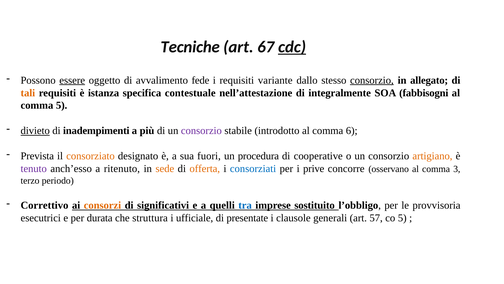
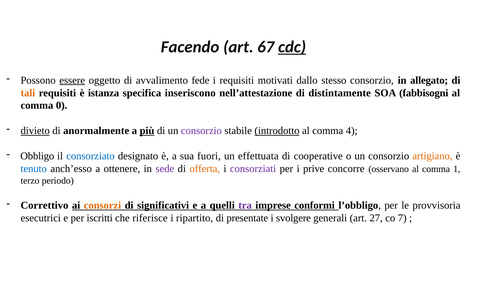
Tecniche: Tecniche -> Facendo
variante: variante -> motivati
consorzio at (372, 80) underline: present -> none
contestuale: contestuale -> inseriscono
integralmente: integralmente -> distintamente
comma 5: 5 -> 0
inadempimenti: inadempimenti -> anormalmente
più underline: none -> present
introdotto underline: none -> present
6: 6 -> 4
Prevista: Prevista -> Obbligo
consorziato colour: orange -> blue
procedura: procedura -> effettuata
tenuto colour: purple -> blue
ritenuto: ritenuto -> ottenere
sede colour: orange -> purple
consorziati colour: blue -> purple
3: 3 -> 1
tra colour: blue -> purple
sostituito: sostituito -> conformi
durata: durata -> iscritti
struttura: struttura -> riferisce
ufficiale: ufficiale -> ripartito
clausole: clausole -> svolgere
57: 57 -> 27
co 5: 5 -> 7
